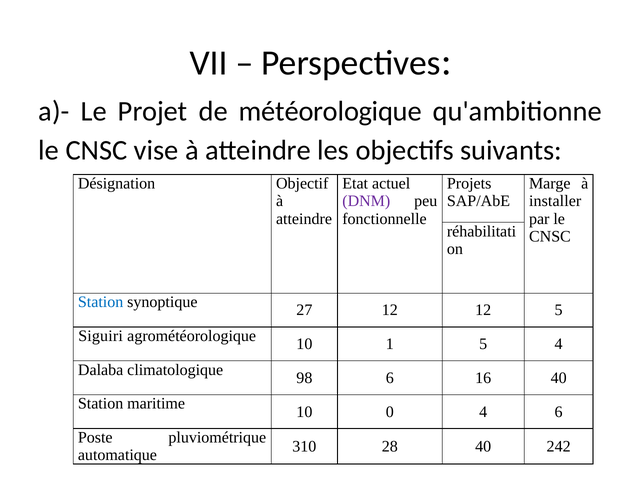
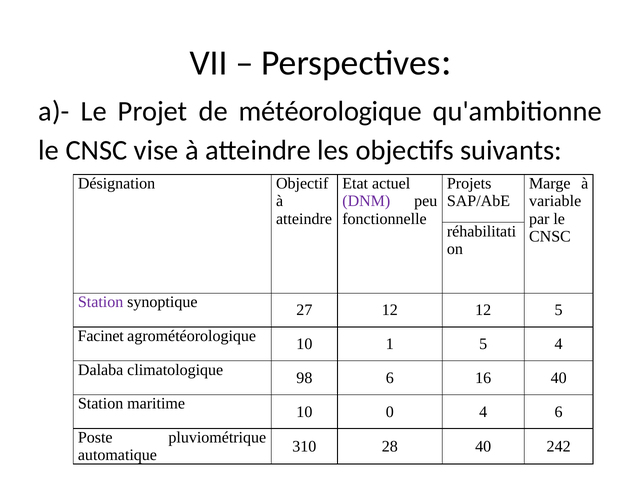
installer: installer -> variable
Station at (101, 303) colour: blue -> purple
Siguiri: Siguiri -> Facinet
